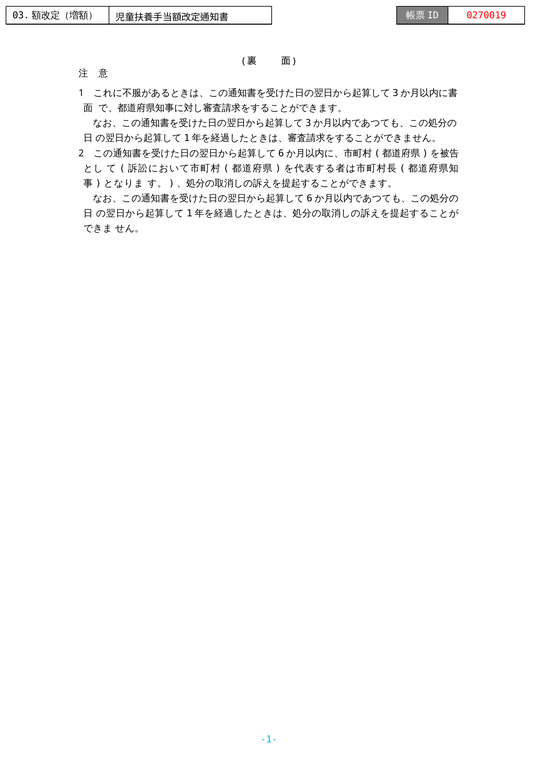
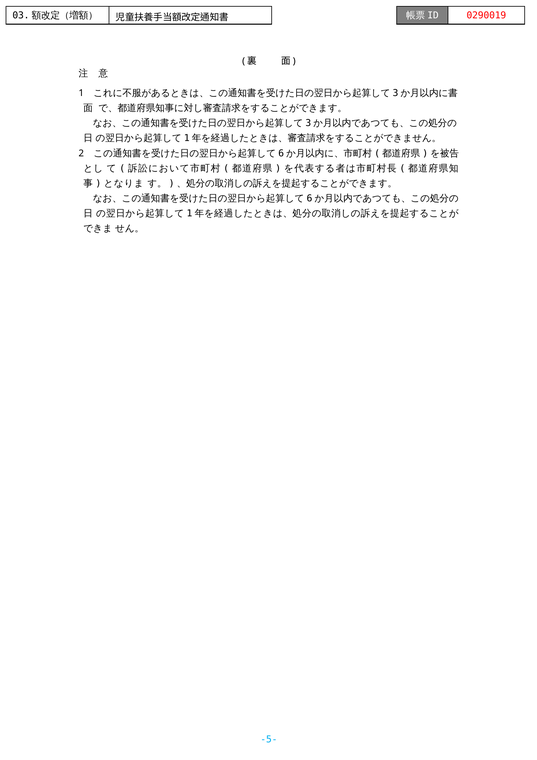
0270019: 0270019 -> 0290019
-1-: -1- -> -5-
